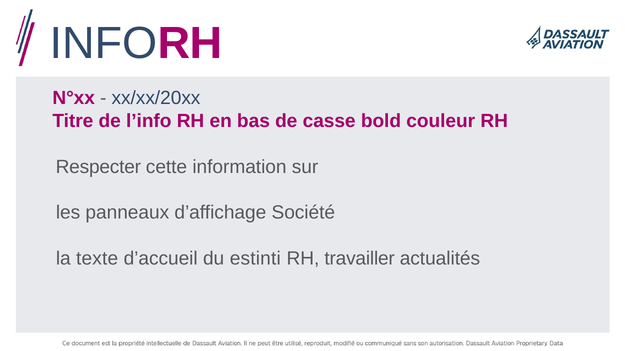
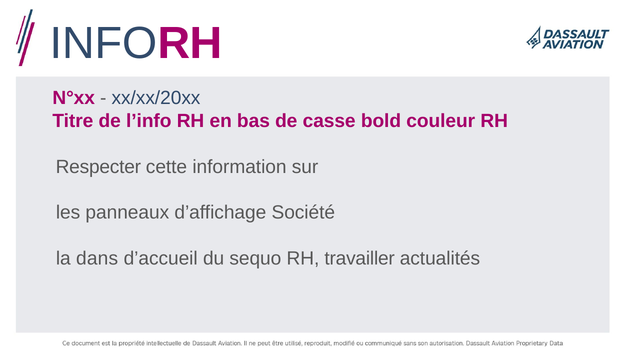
texte: texte -> dans
estinti: estinti -> sequo
